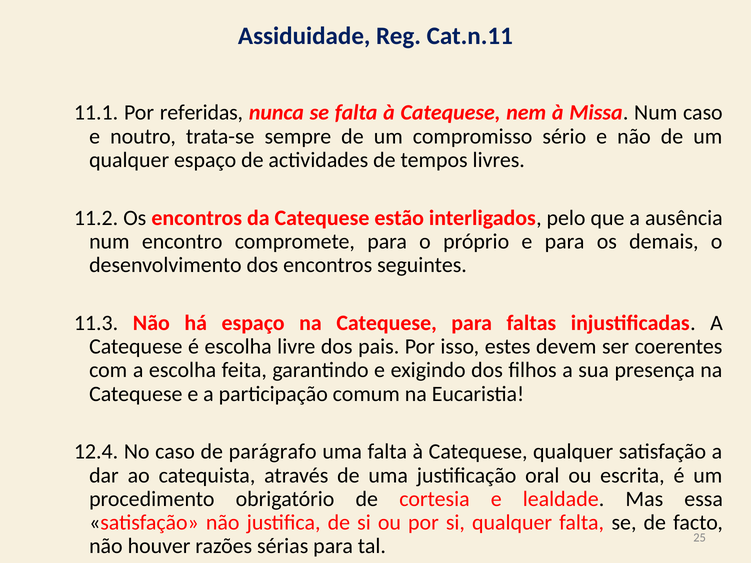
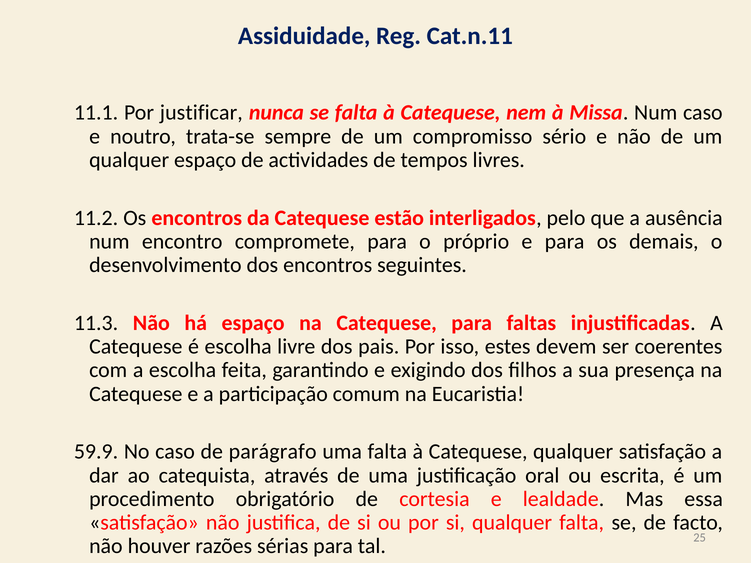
referidas: referidas -> justificar
12.4: 12.4 -> 59.9
